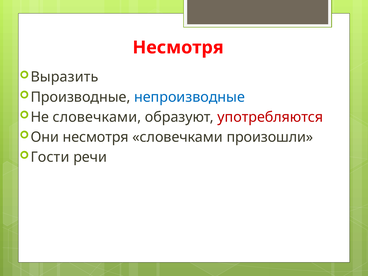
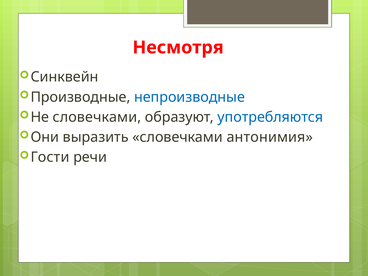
Выразить: Выразить -> Синквейн
употребляются colour: red -> blue
Они несмотря: несмотря -> выразить
произошли: произошли -> антонимия
